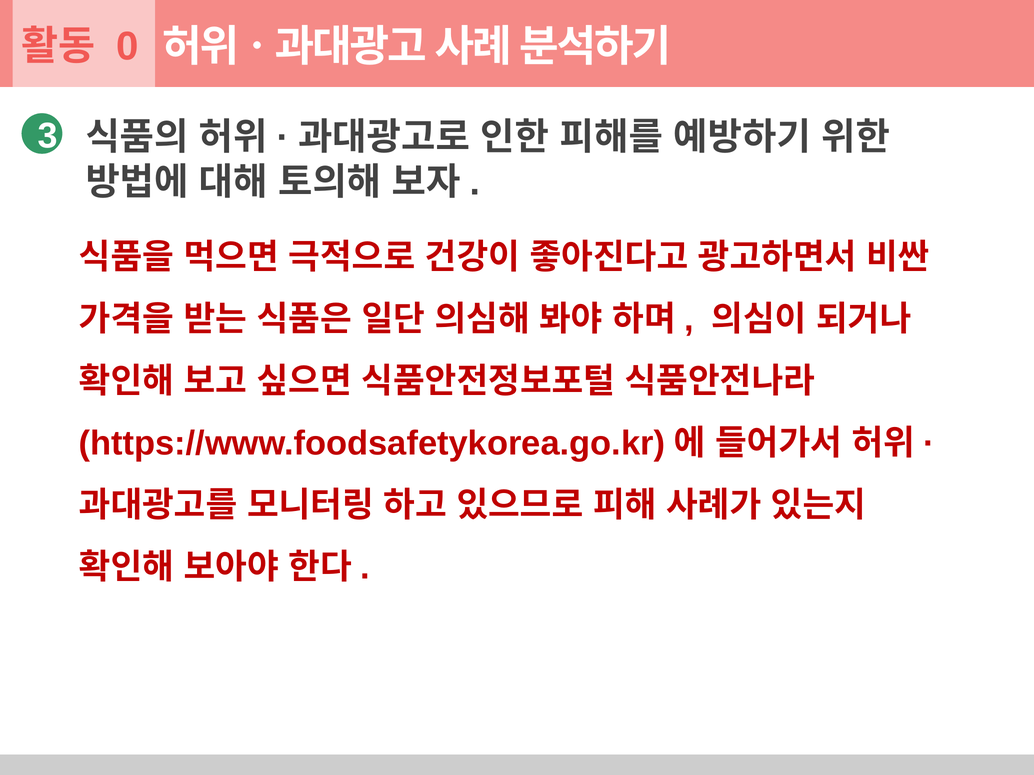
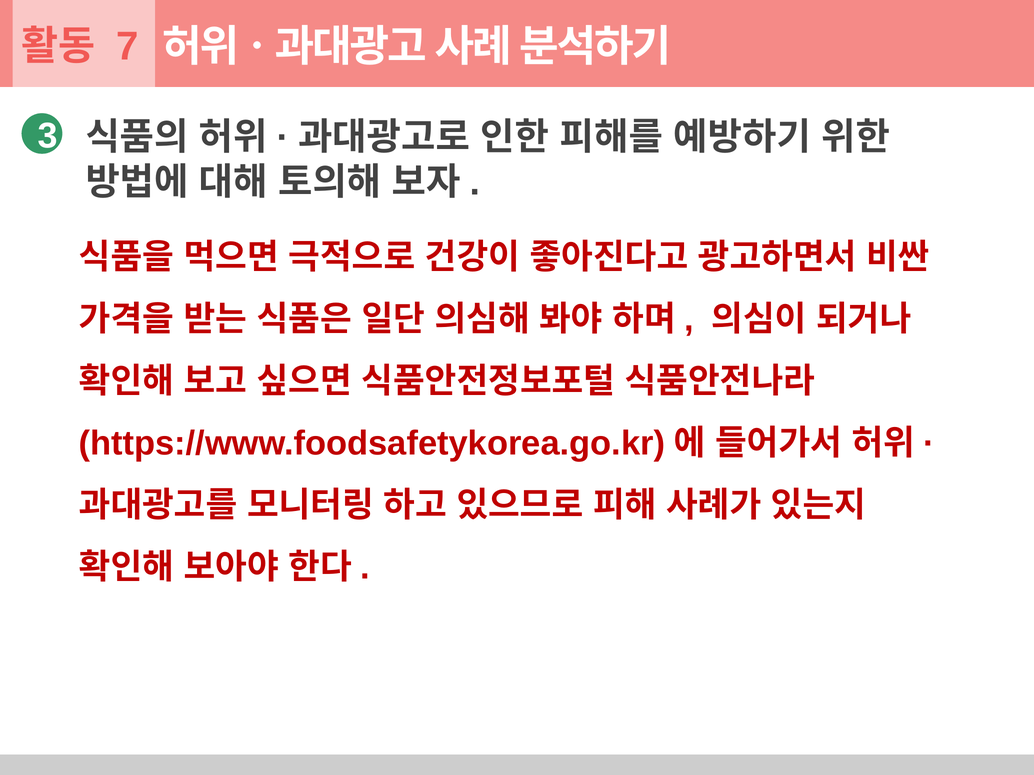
0: 0 -> 7
